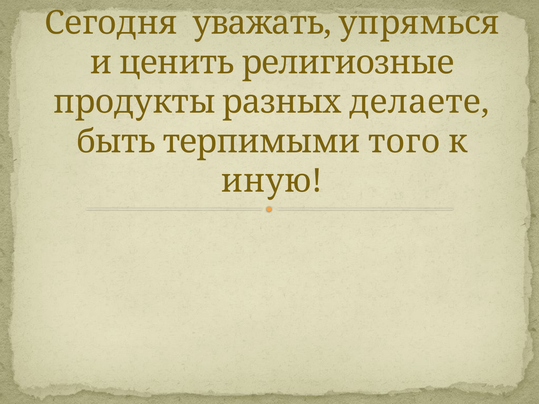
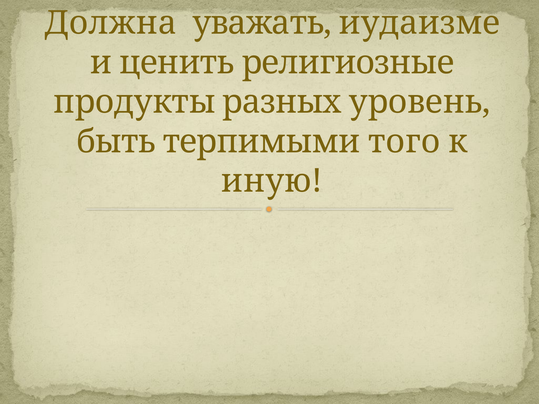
Сегодня: Сегодня -> Должна
упрямься: упрямься -> иудаизме
делаете: делаете -> уровень
